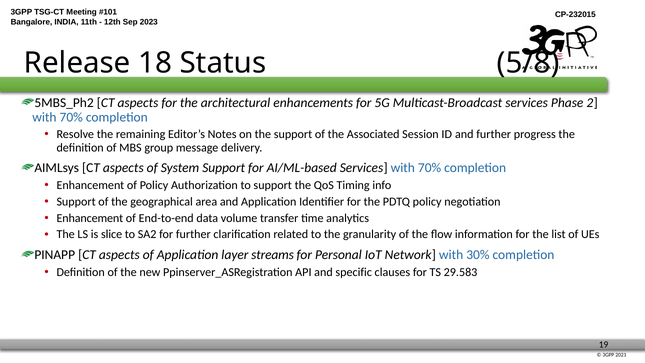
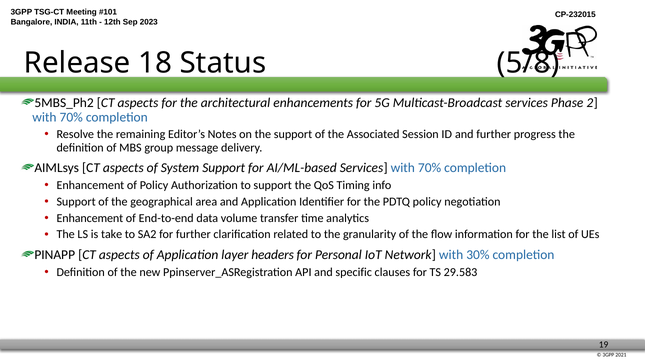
slice: slice -> take
streams: streams -> headers
